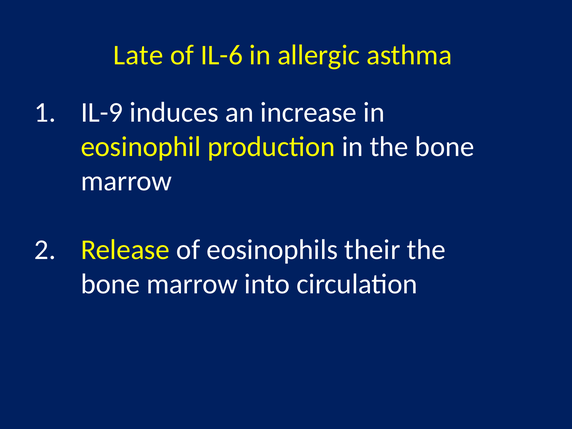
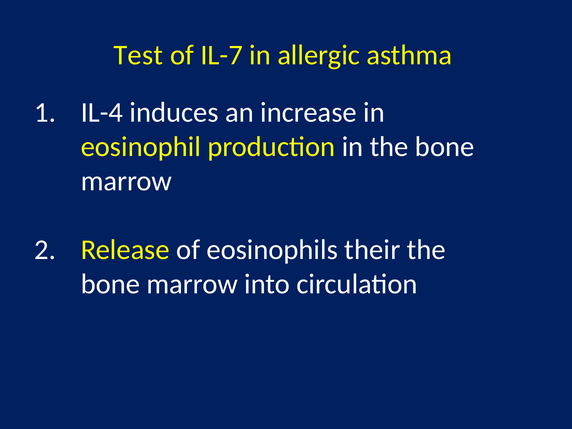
Late: Late -> Test
IL-6: IL-6 -> IL-7
IL-9: IL-9 -> IL-4
